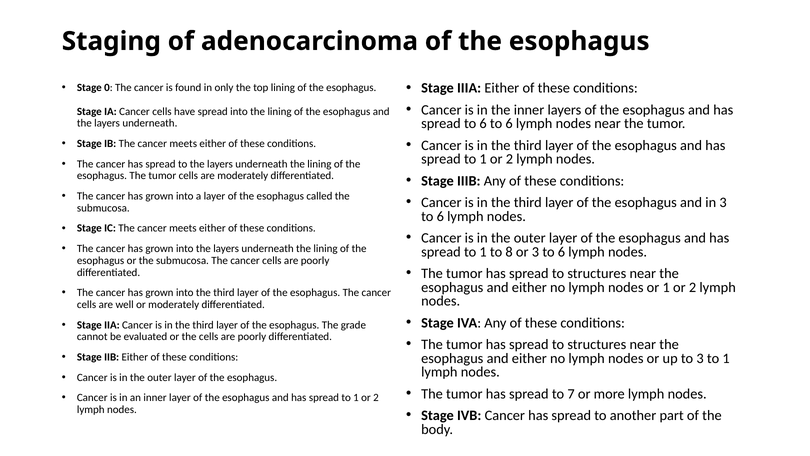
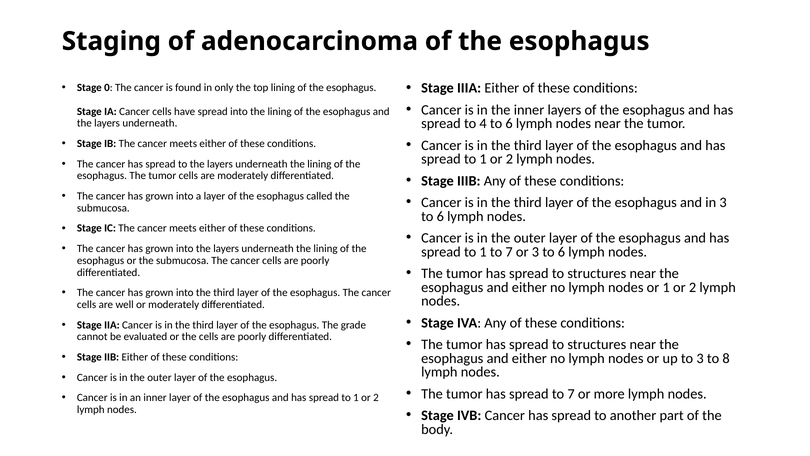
spread to 6: 6 -> 4
1 to 8: 8 -> 7
3 to 1: 1 -> 8
